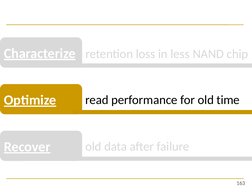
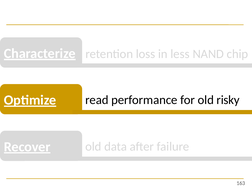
time: time -> risky
